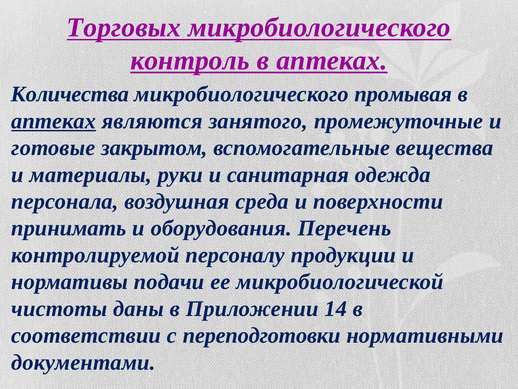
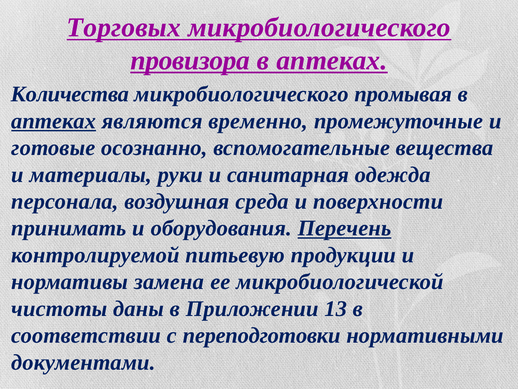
контроль: контроль -> провизора
занятого: занятого -> временно
закрытом: закрытом -> осознанно
Перечень underline: none -> present
персоналу: персоналу -> питьевую
подачи: подачи -> замена
14: 14 -> 13
